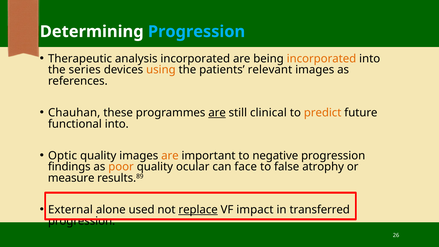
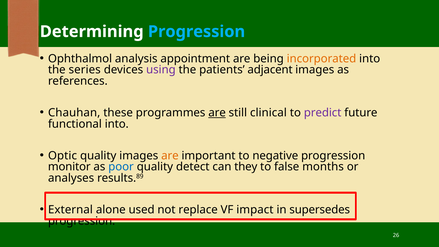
Therapeutic: Therapeutic -> Ophthalmol
analysis incorporated: incorporated -> appointment
using colour: orange -> purple
relevant: relevant -> adjacent
predict colour: orange -> purple
findings: findings -> monitor
poor colour: orange -> blue
ocular: ocular -> detect
face: face -> they
atrophy: atrophy -> months
measure: measure -> analyses
replace underline: present -> none
transferred: transferred -> supersedes
